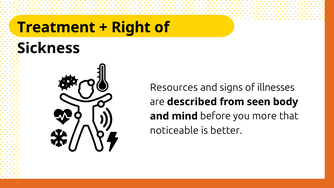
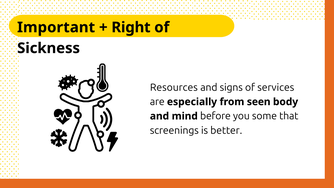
Treatment: Treatment -> Important
illnesses: illnesses -> services
described: described -> especially
more: more -> some
noticeable: noticeable -> screenings
